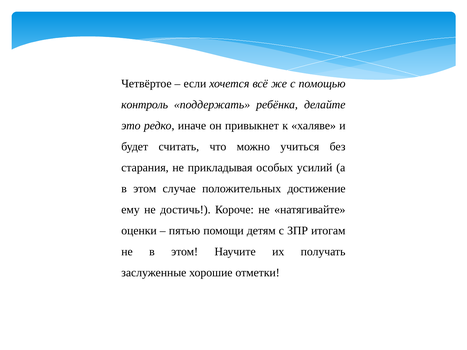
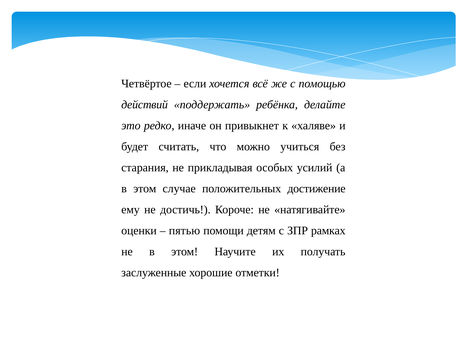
контроль: контроль -> действий
итогам: итогам -> рамках
